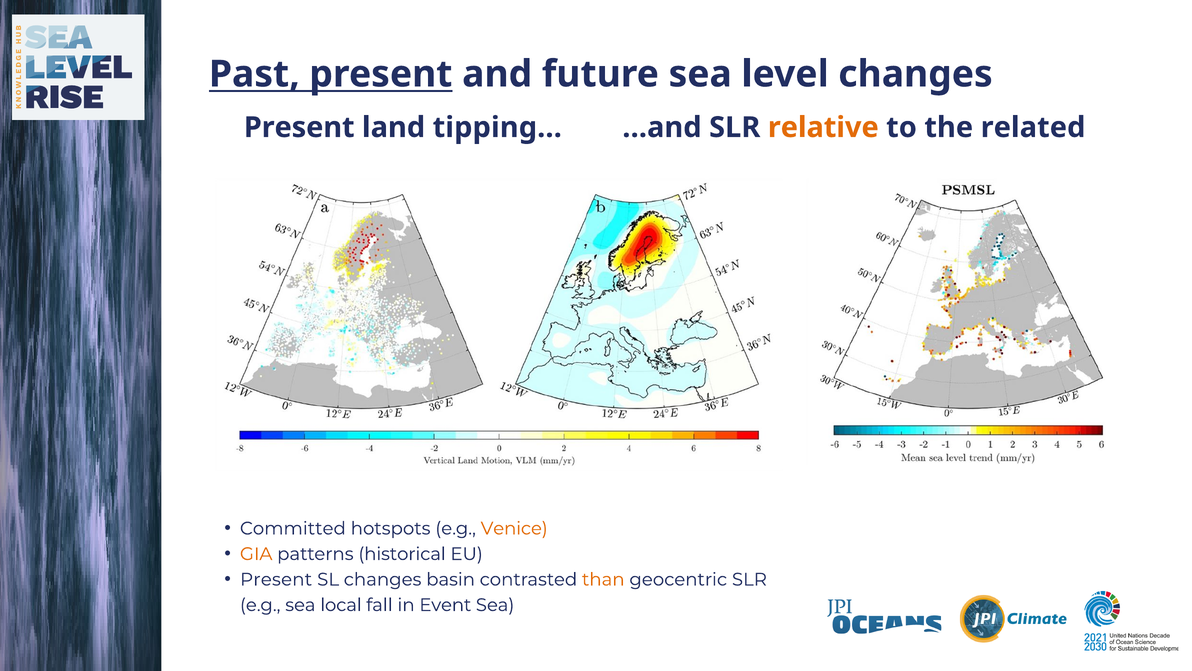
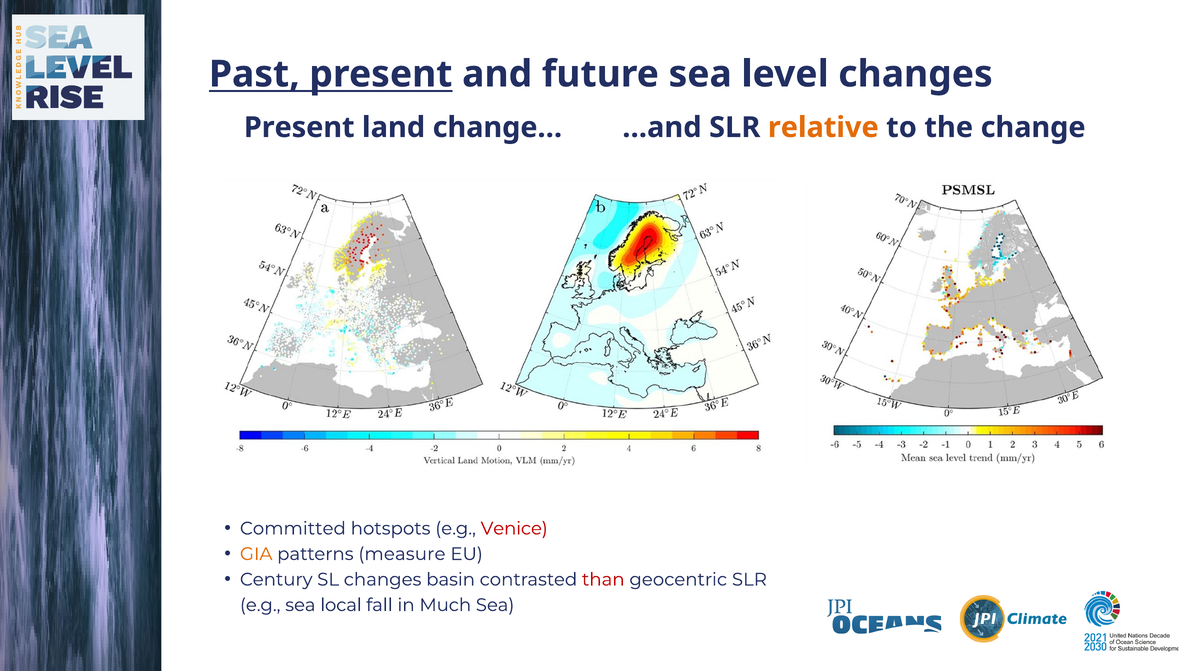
tipping…: tipping… -> change…
related: related -> change
Venice colour: orange -> red
historical: historical -> measure
Present at (276, 579): Present -> Century
than colour: orange -> red
Event: Event -> Much
